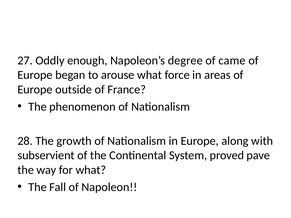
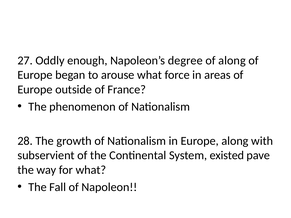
of came: came -> along
proved: proved -> existed
